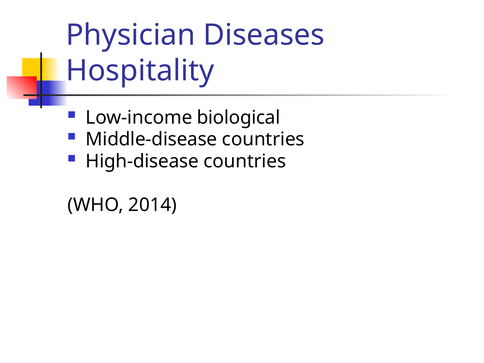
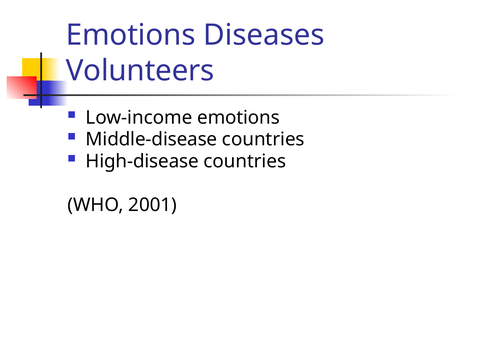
Physician at (131, 35): Physician -> Emotions
Hospitality: Hospitality -> Volunteers
Low-income biological: biological -> emotions
2014: 2014 -> 2001
